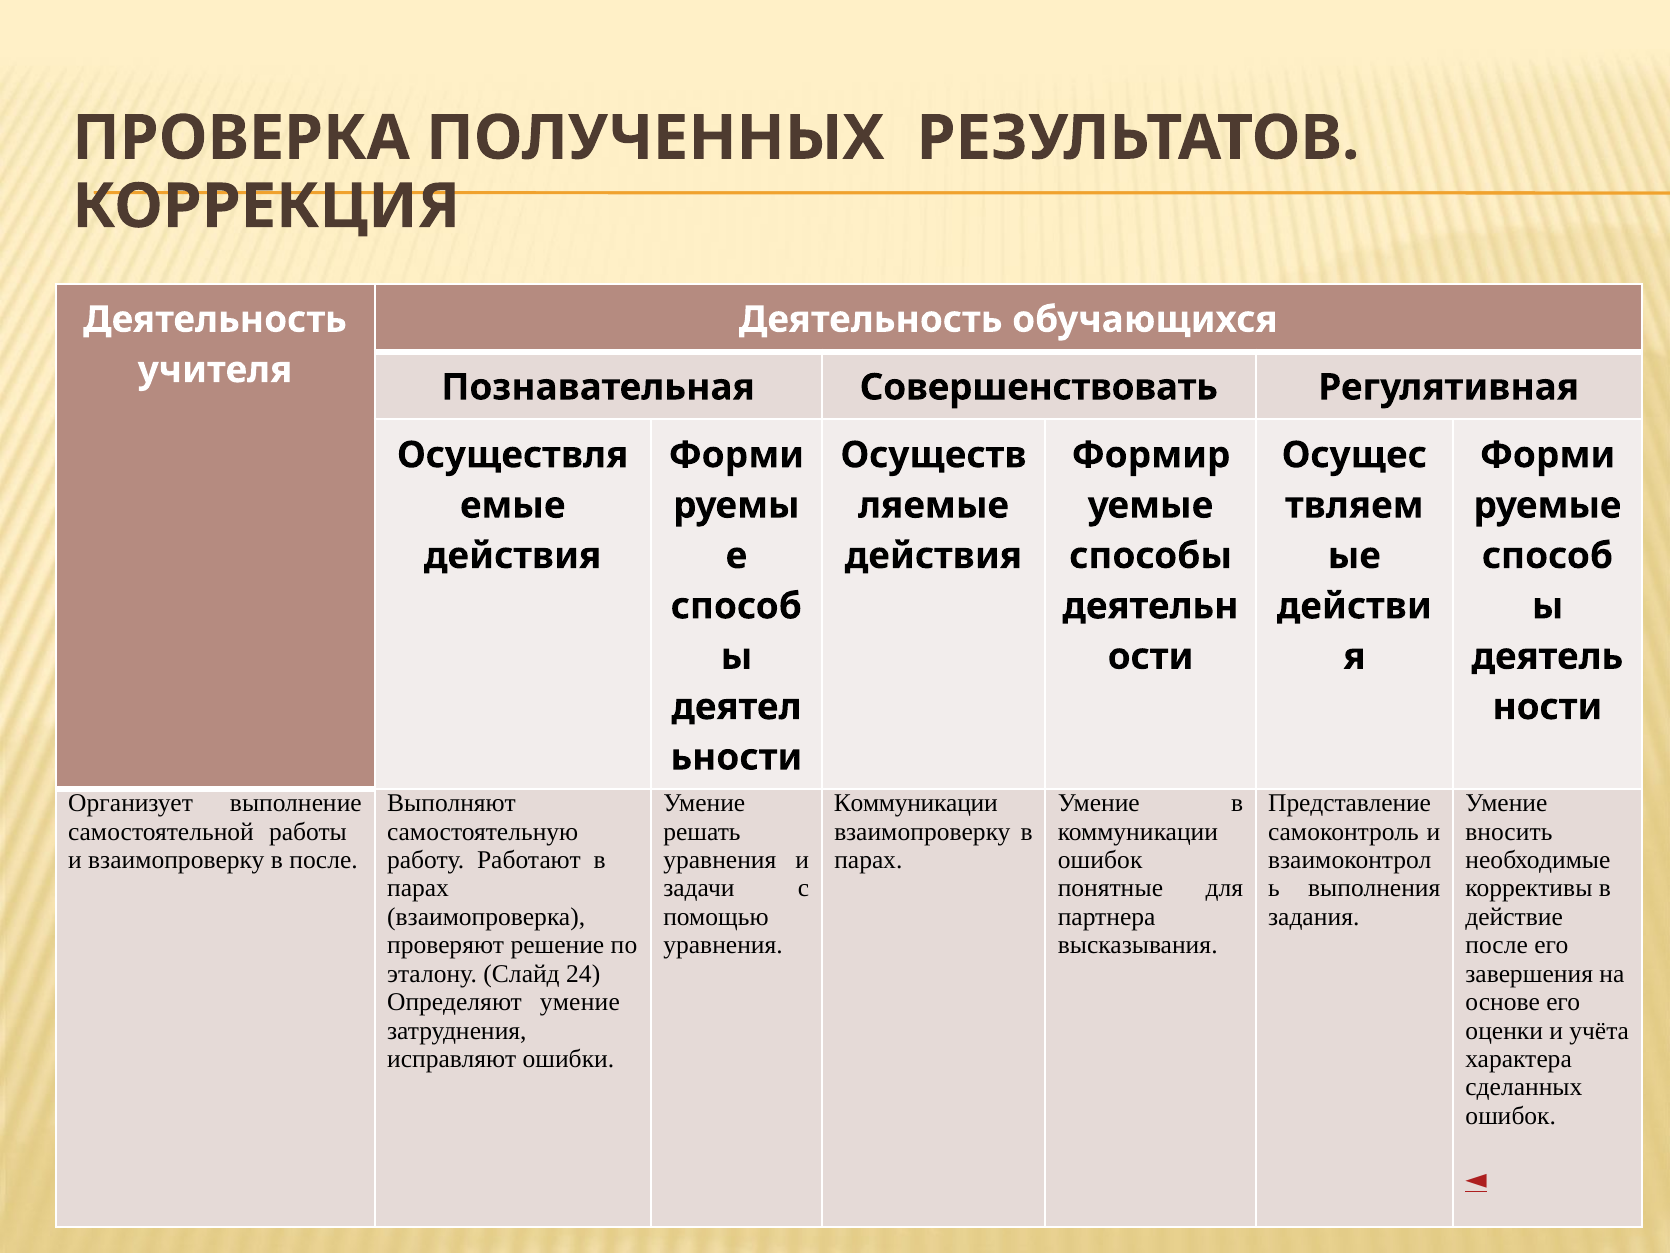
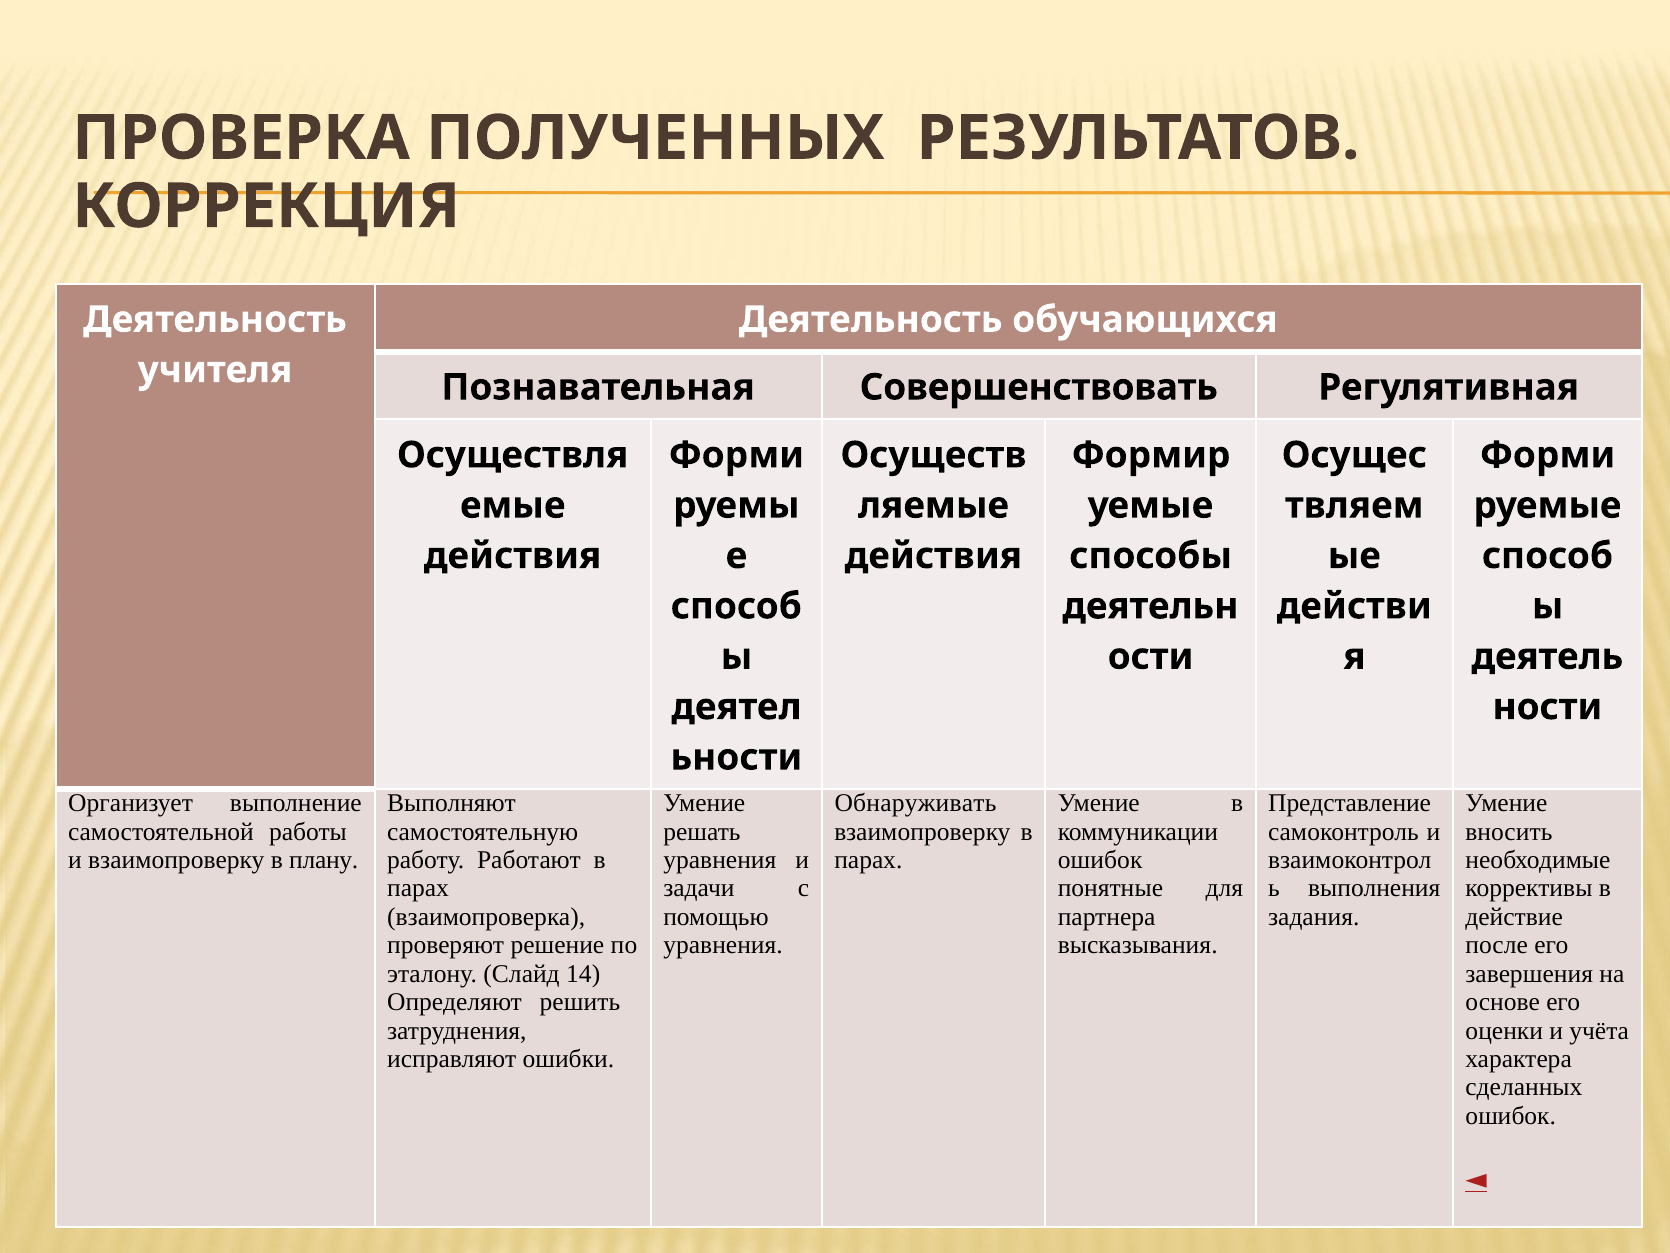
Коммуникации at (916, 803): Коммуникации -> Обнаруживать
в после: после -> плану
24: 24 -> 14
Определяют умение: умение -> решить
